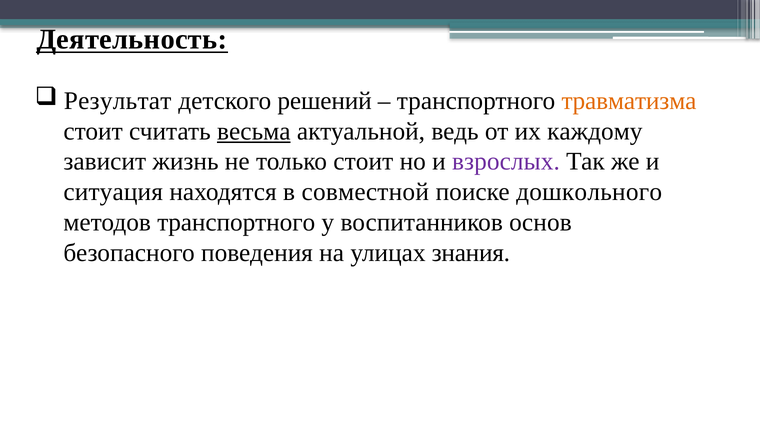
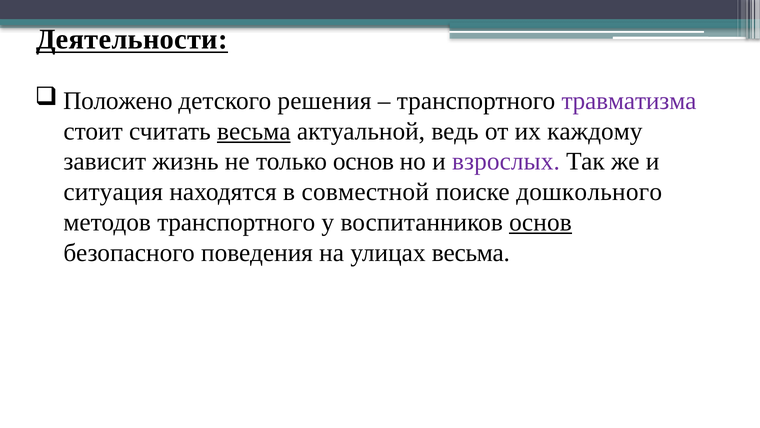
Деятельность: Деятельность -> Деятельности
Результат: Результат -> Положено
решений: решений -> решения
травматизма colour: orange -> purple
только стоит: стоит -> основ
основ at (540, 222) underline: none -> present
улицах знания: знания -> весьма
